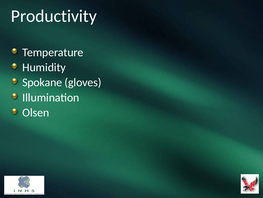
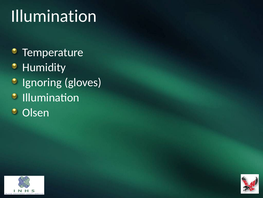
Productivity at (54, 16): Productivity -> Illumination
Spokane: Spokane -> Ignoring
